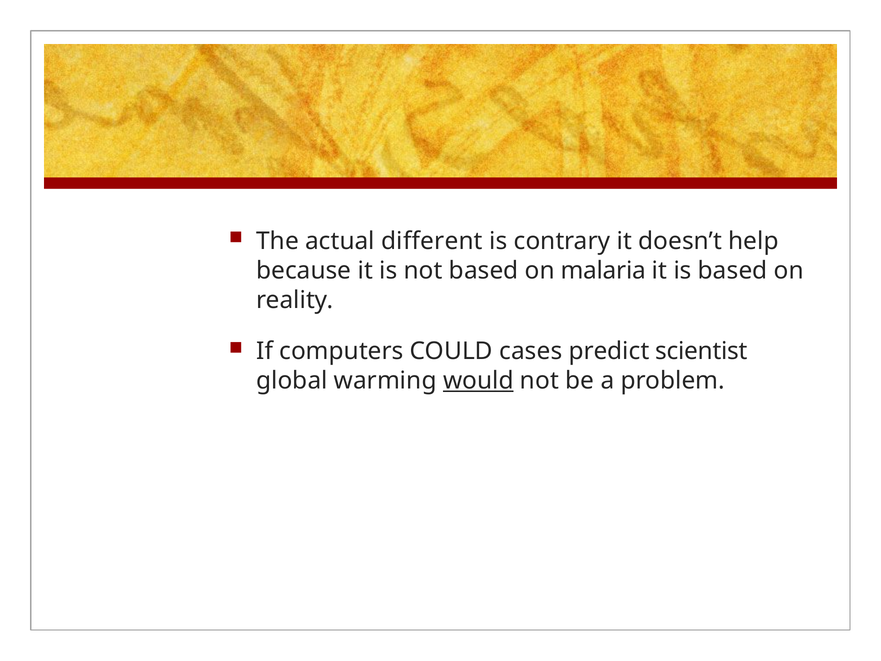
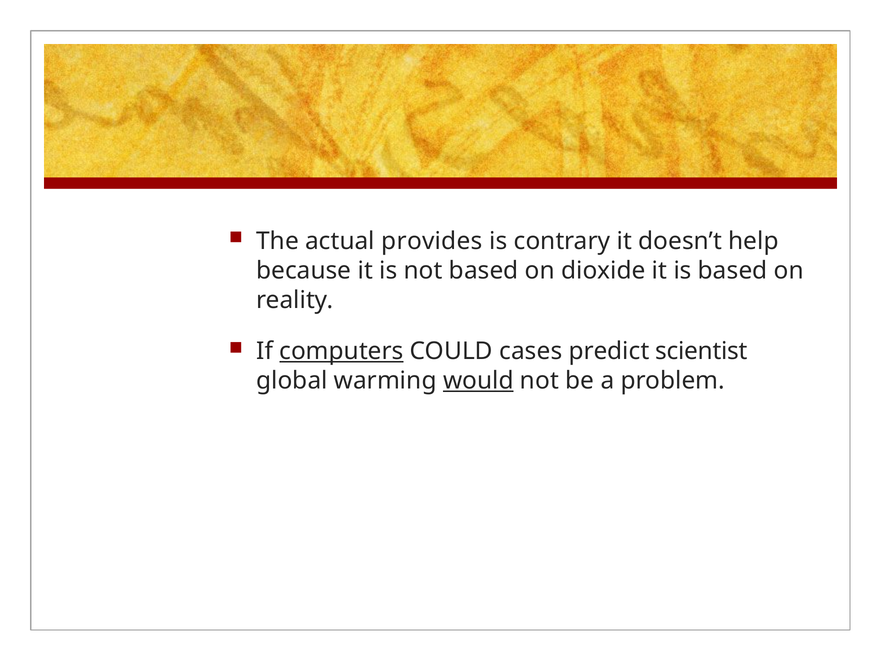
different: different -> provides
malaria: malaria -> dioxide
computers underline: none -> present
